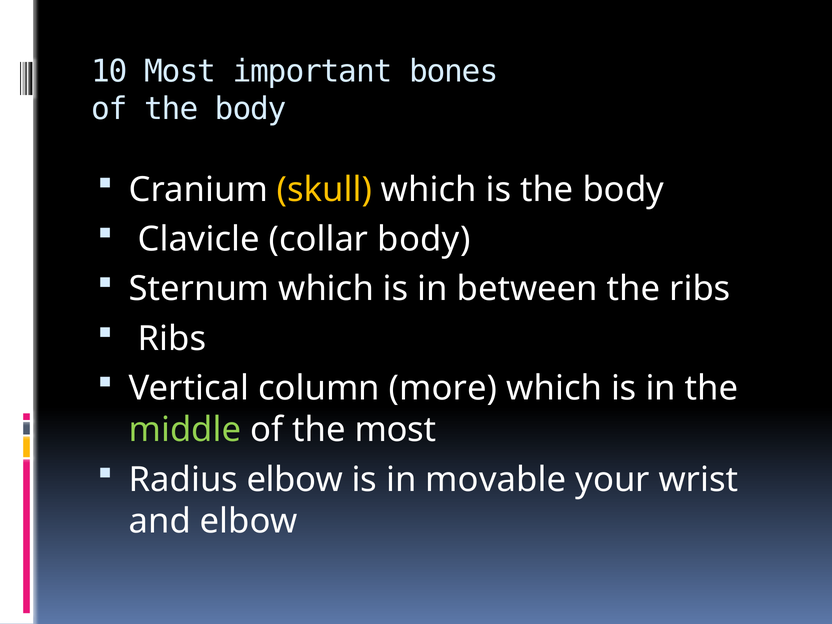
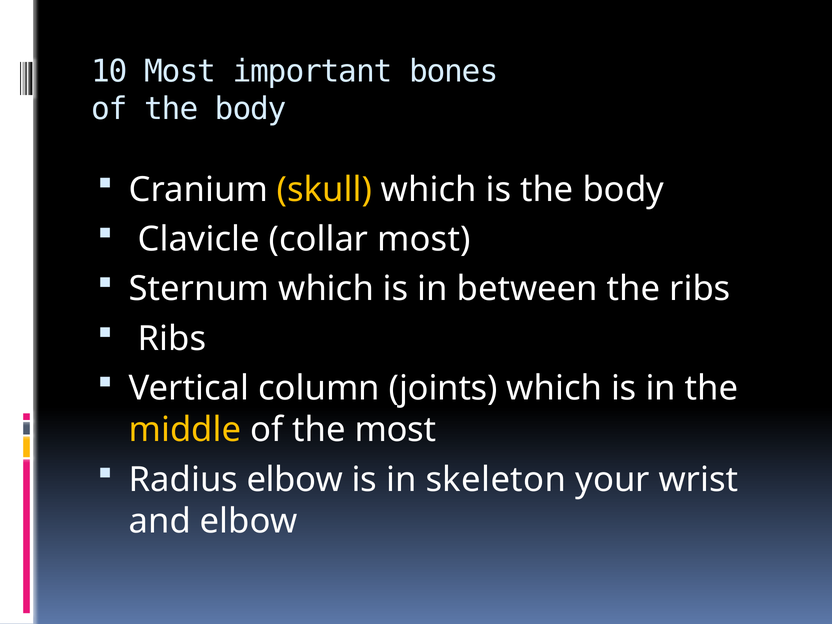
collar body: body -> most
more: more -> joints
middle colour: light green -> yellow
movable: movable -> skeleton
